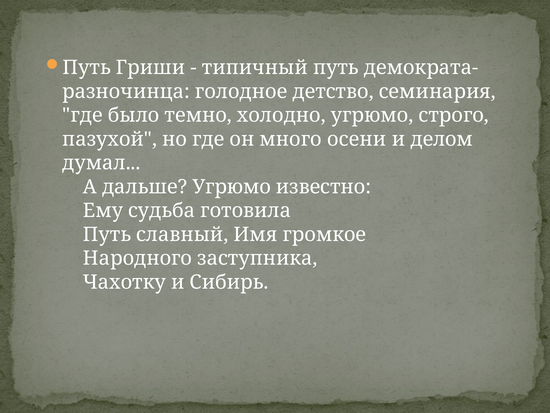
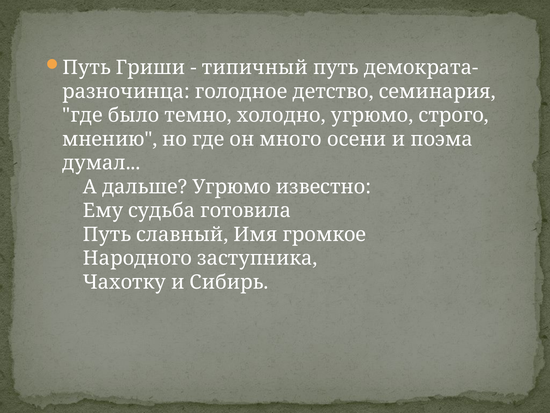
пазухой: пазухой -> мнению
делом: делом -> поэма
